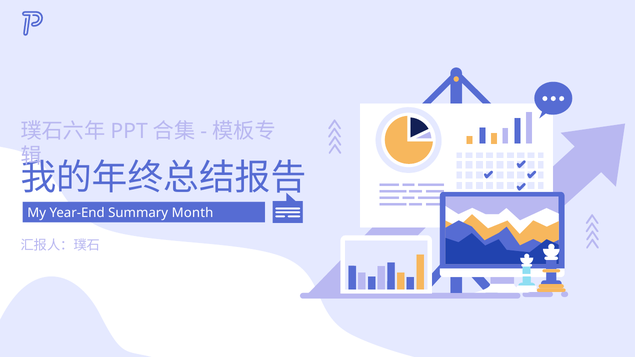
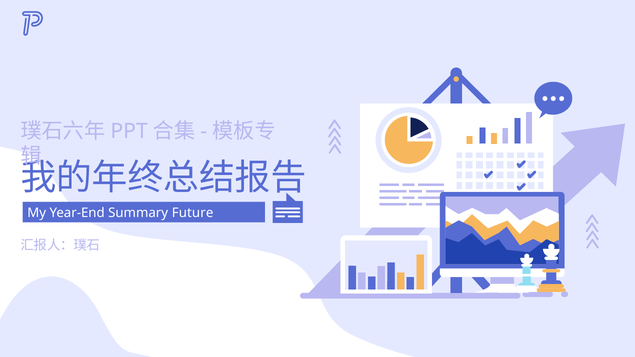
Month: Month -> Future
